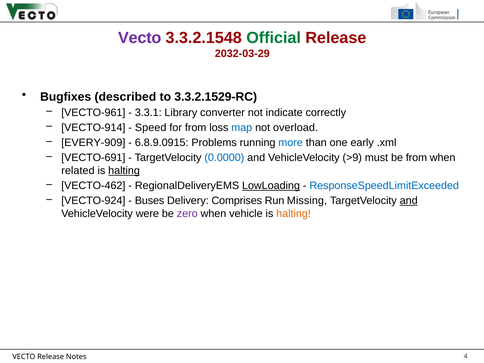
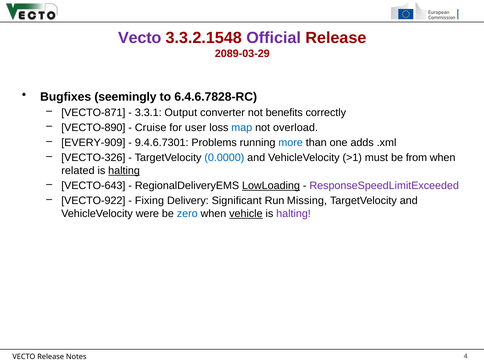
Official colour: green -> purple
2032-03-29: 2032-03-29 -> 2089-03-29
described: described -> seemingly
3.3.2.1529-RC: 3.3.2.1529-RC -> 6.4.6.7828-RC
VECTO-961: VECTO-961 -> VECTO-871
Library: Library -> Output
indicate: indicate -> benefits
VECTO-914: VECTO-914 -> VECTO-890
Speed: Speed -> Cruise
for from: from -> user
6.8.9.0915: 6.8.9.0915 -> 9.4.6.7301
early: early -> adds
VECTO-691: VECTO-691 -> VECTO-326
>9: >9 -> >1
VECTO-462: VECTO-462 -> VECTO-643
ResponseSpeedLimitExceeded colour: blue -> purple
VECTO-924: VECTO-924 -> VECTO-922
Buses: Buses -> Fixing
Comprises: Comprises -> Significant
and at (409, 201) underline: present -> none
zero colour: purple -> blue
vehicle underline: none -> present
halting at (294, 214) colour: orange -> purple
